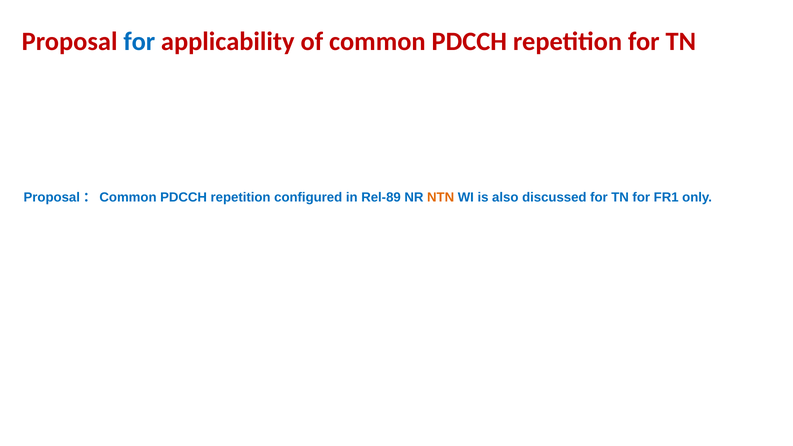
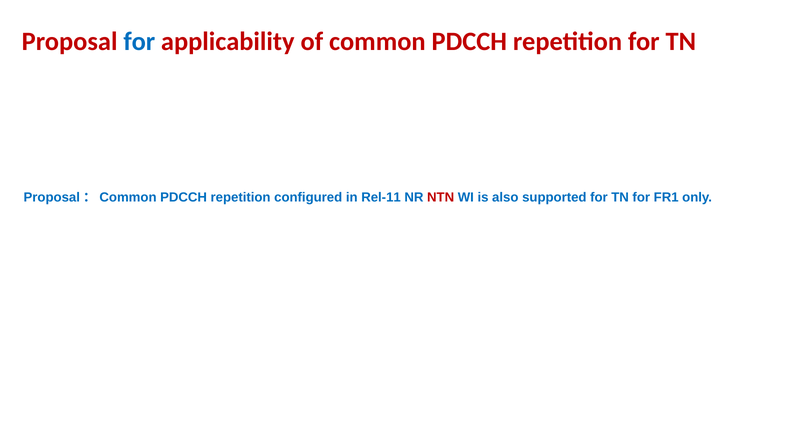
Rel-89: Rel-89 -> Rel-11
NTN colour: orange -> red
discussed: discussed -> supported
